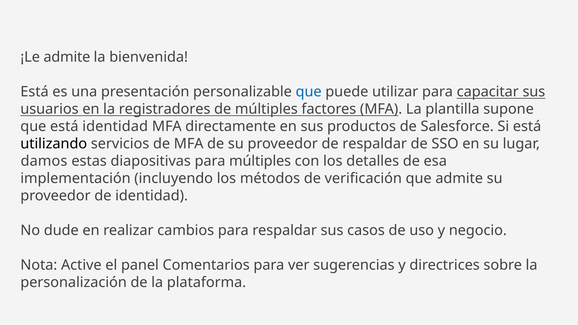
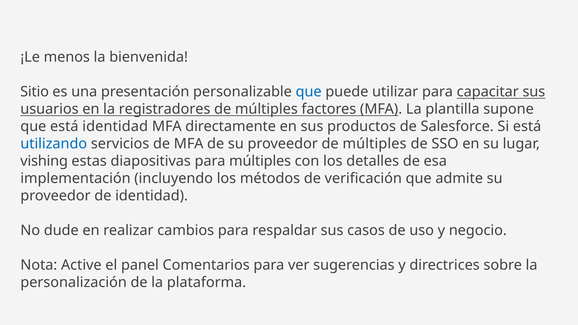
¡Le admite: admite -> menos
Está at (35, 92): Está -> Sitio
utilizando colour: black -> blue
proveedor de respaldar: respaldar -> múltiples
damos: damos -> vishing
